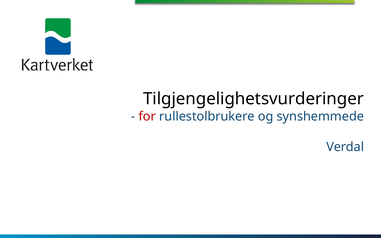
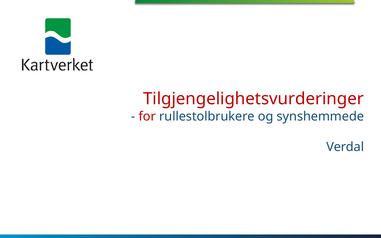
Tilgjengelighetsvurderinger colour: black -> red
